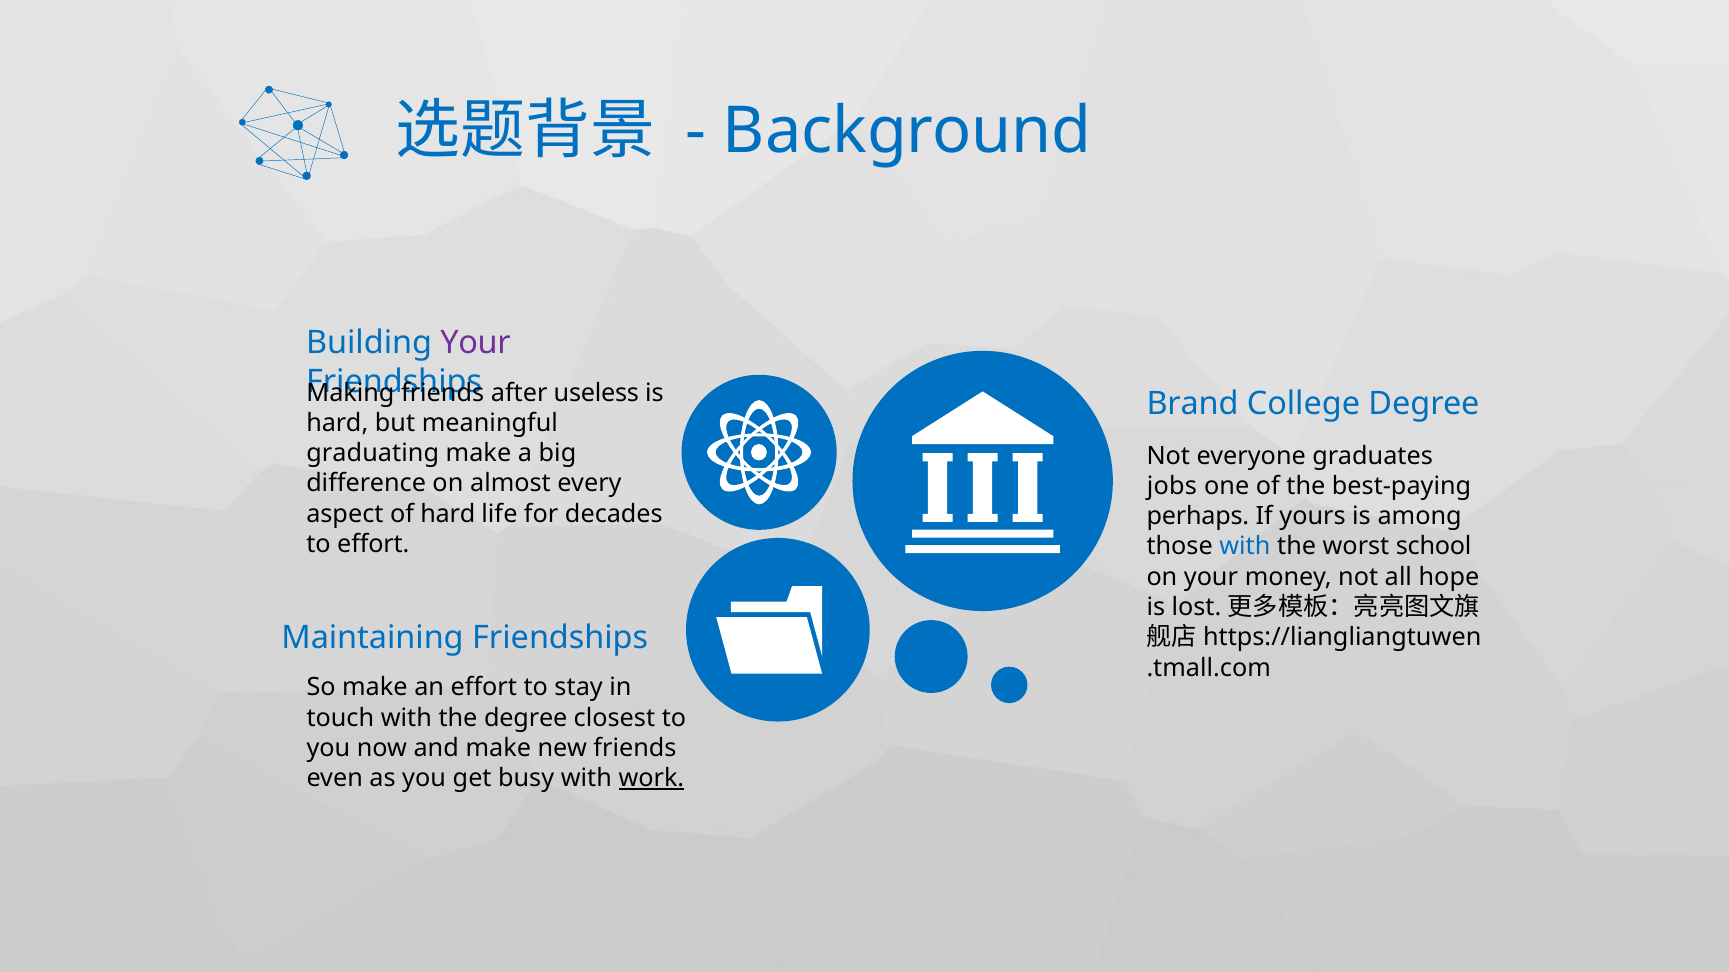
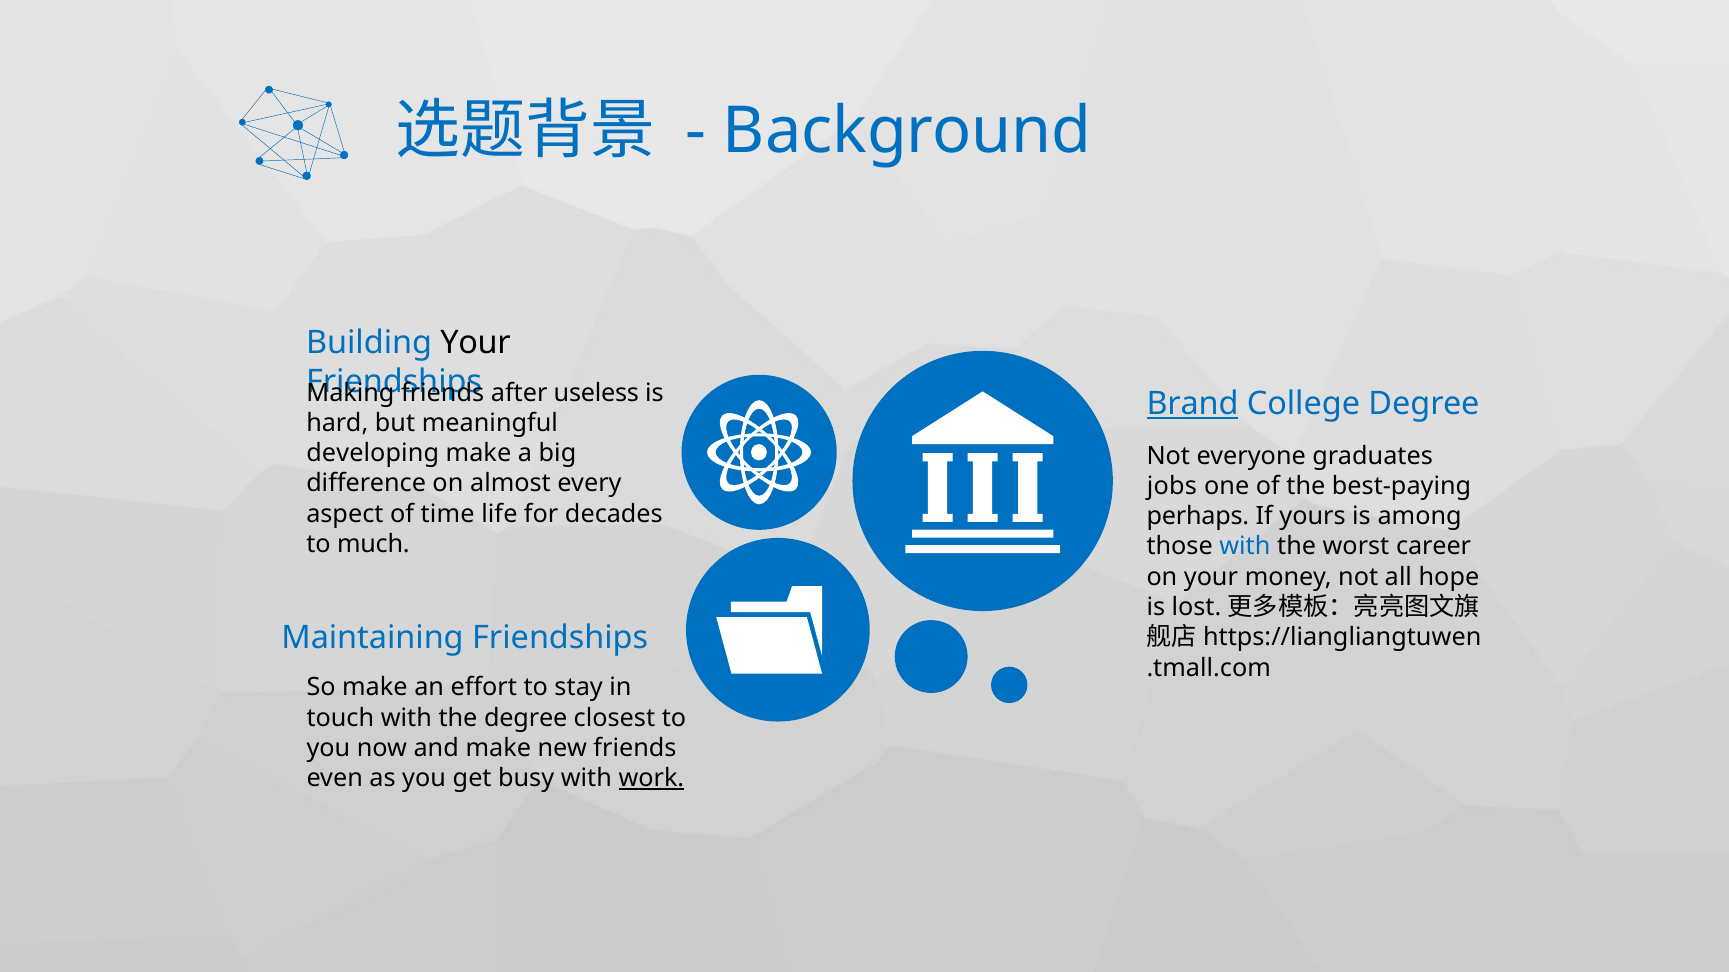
Your at (476, 343) colour: purple -> black
Brand underline: none -> present
graduating: graduating -> developing
of hard: hard -> time
to effort: effort -> much
school: school -> career
